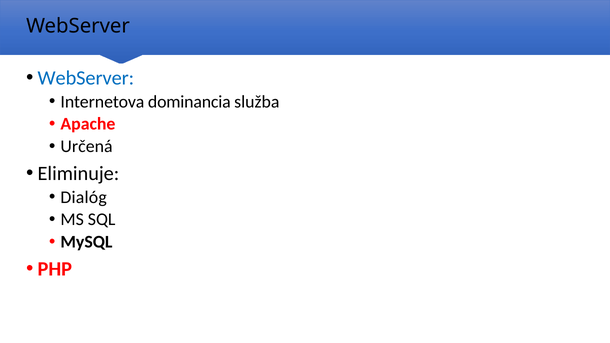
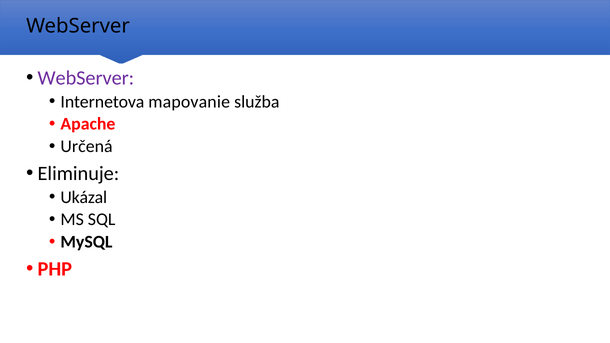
WebServer at (86, 78) colour: blue -> purple
dominancia: dominancia -> mapovanie
Dialóg: Dialóg -> Ukázal
